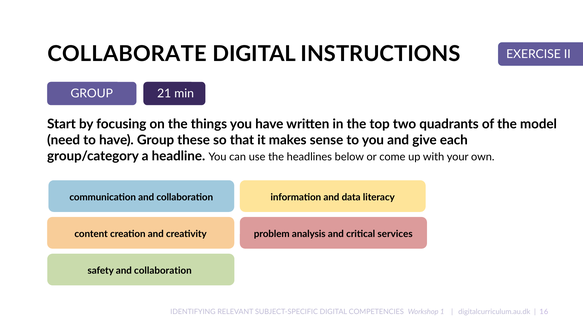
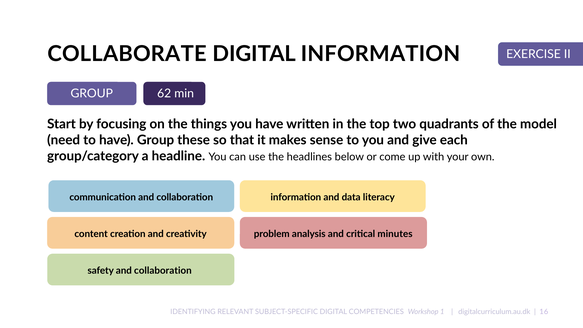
DIGITAL INSTRUCTIONS: INSTRUCTIONS -> INFORMATION
21: 21 -> 62
services: services -> minutes
